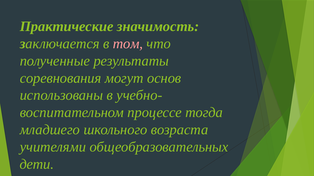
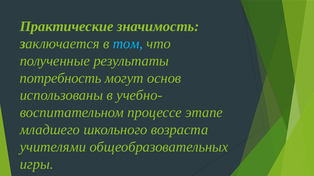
том colour: pink -> light blue
соревнования: соревнования -> потребность
тогда: тогда -> этапе
дети: дети -> игры
